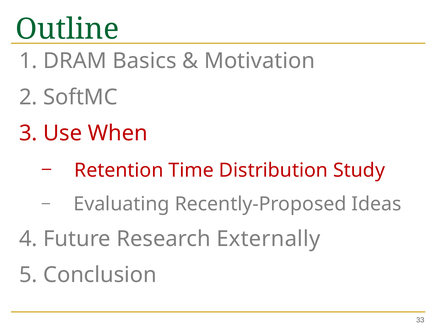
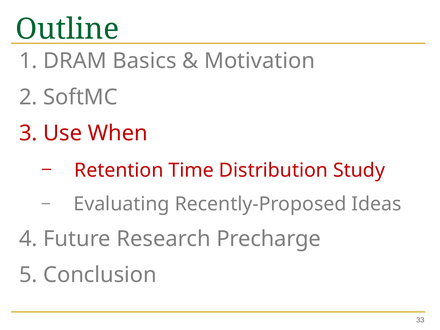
Externally: Externally -> Precharge
